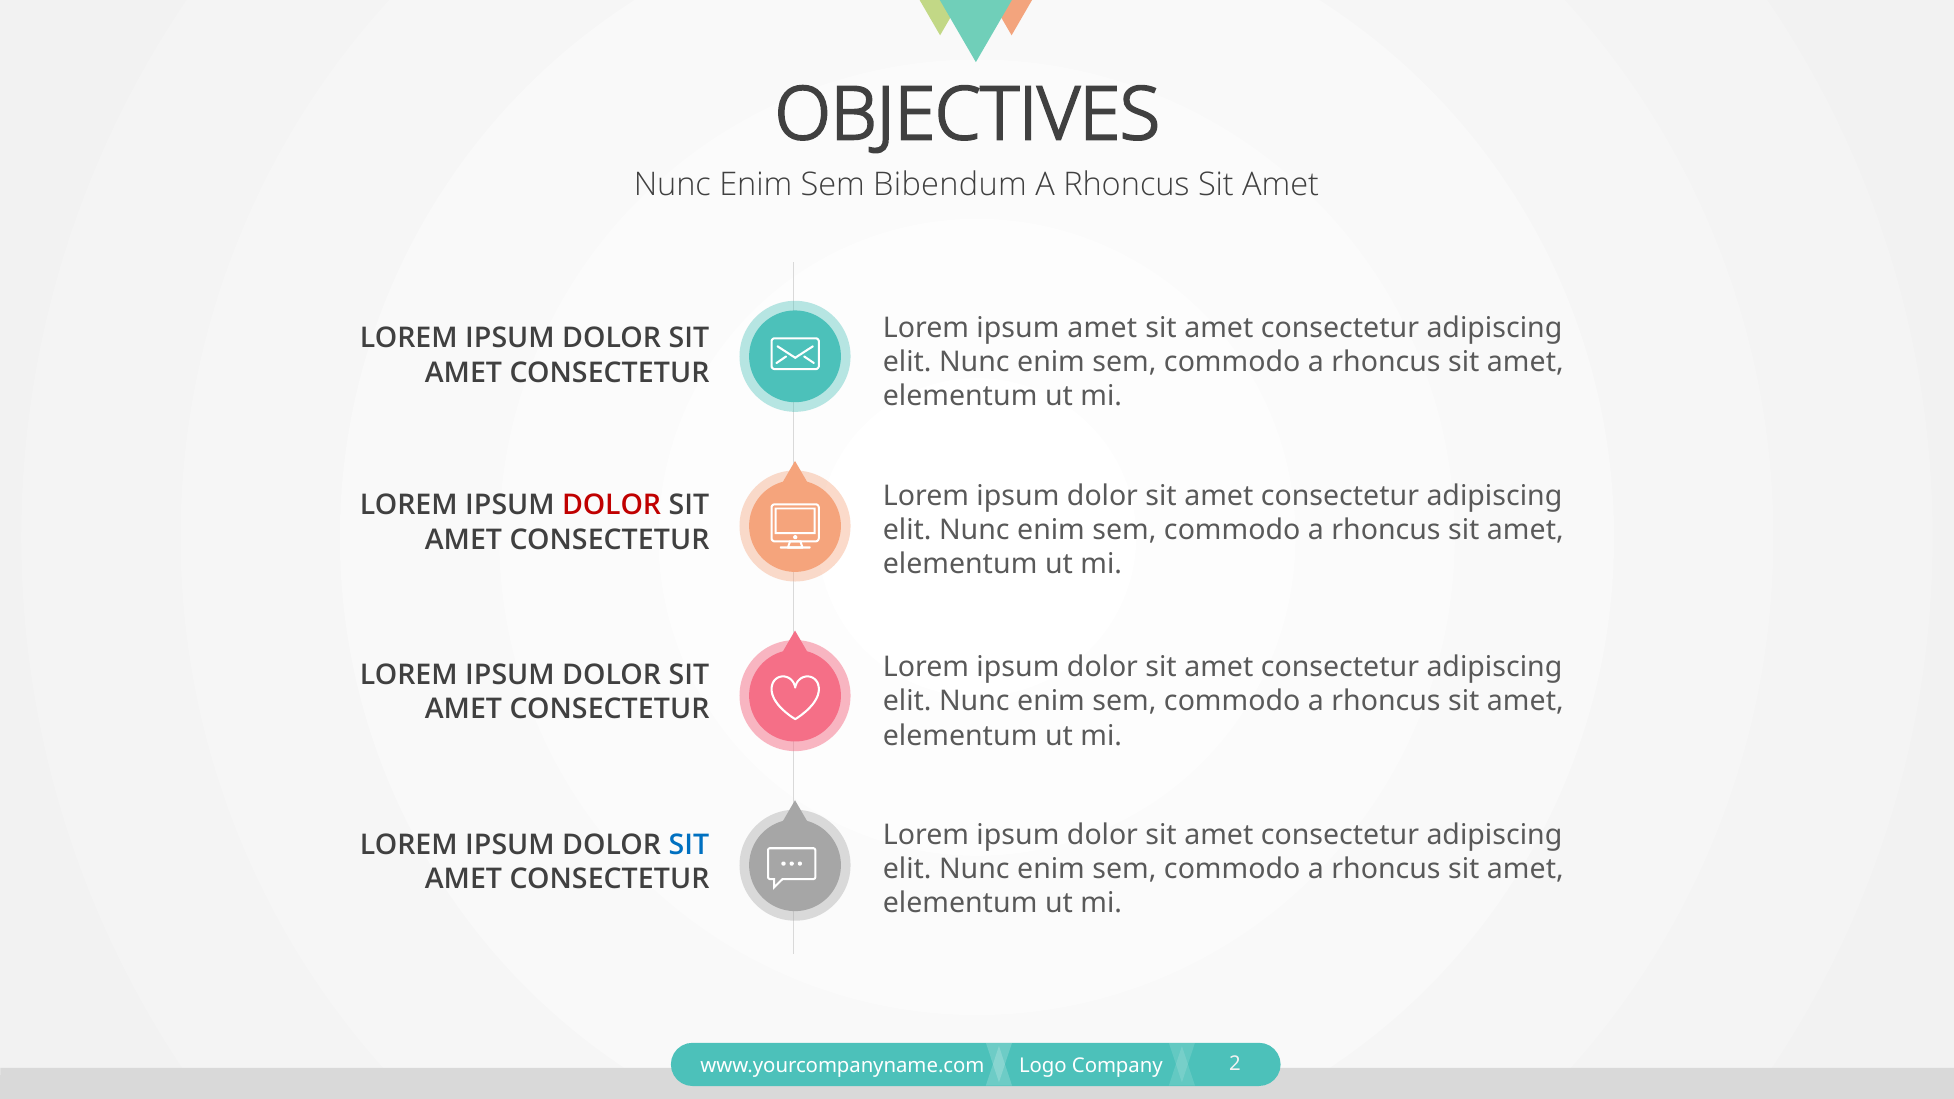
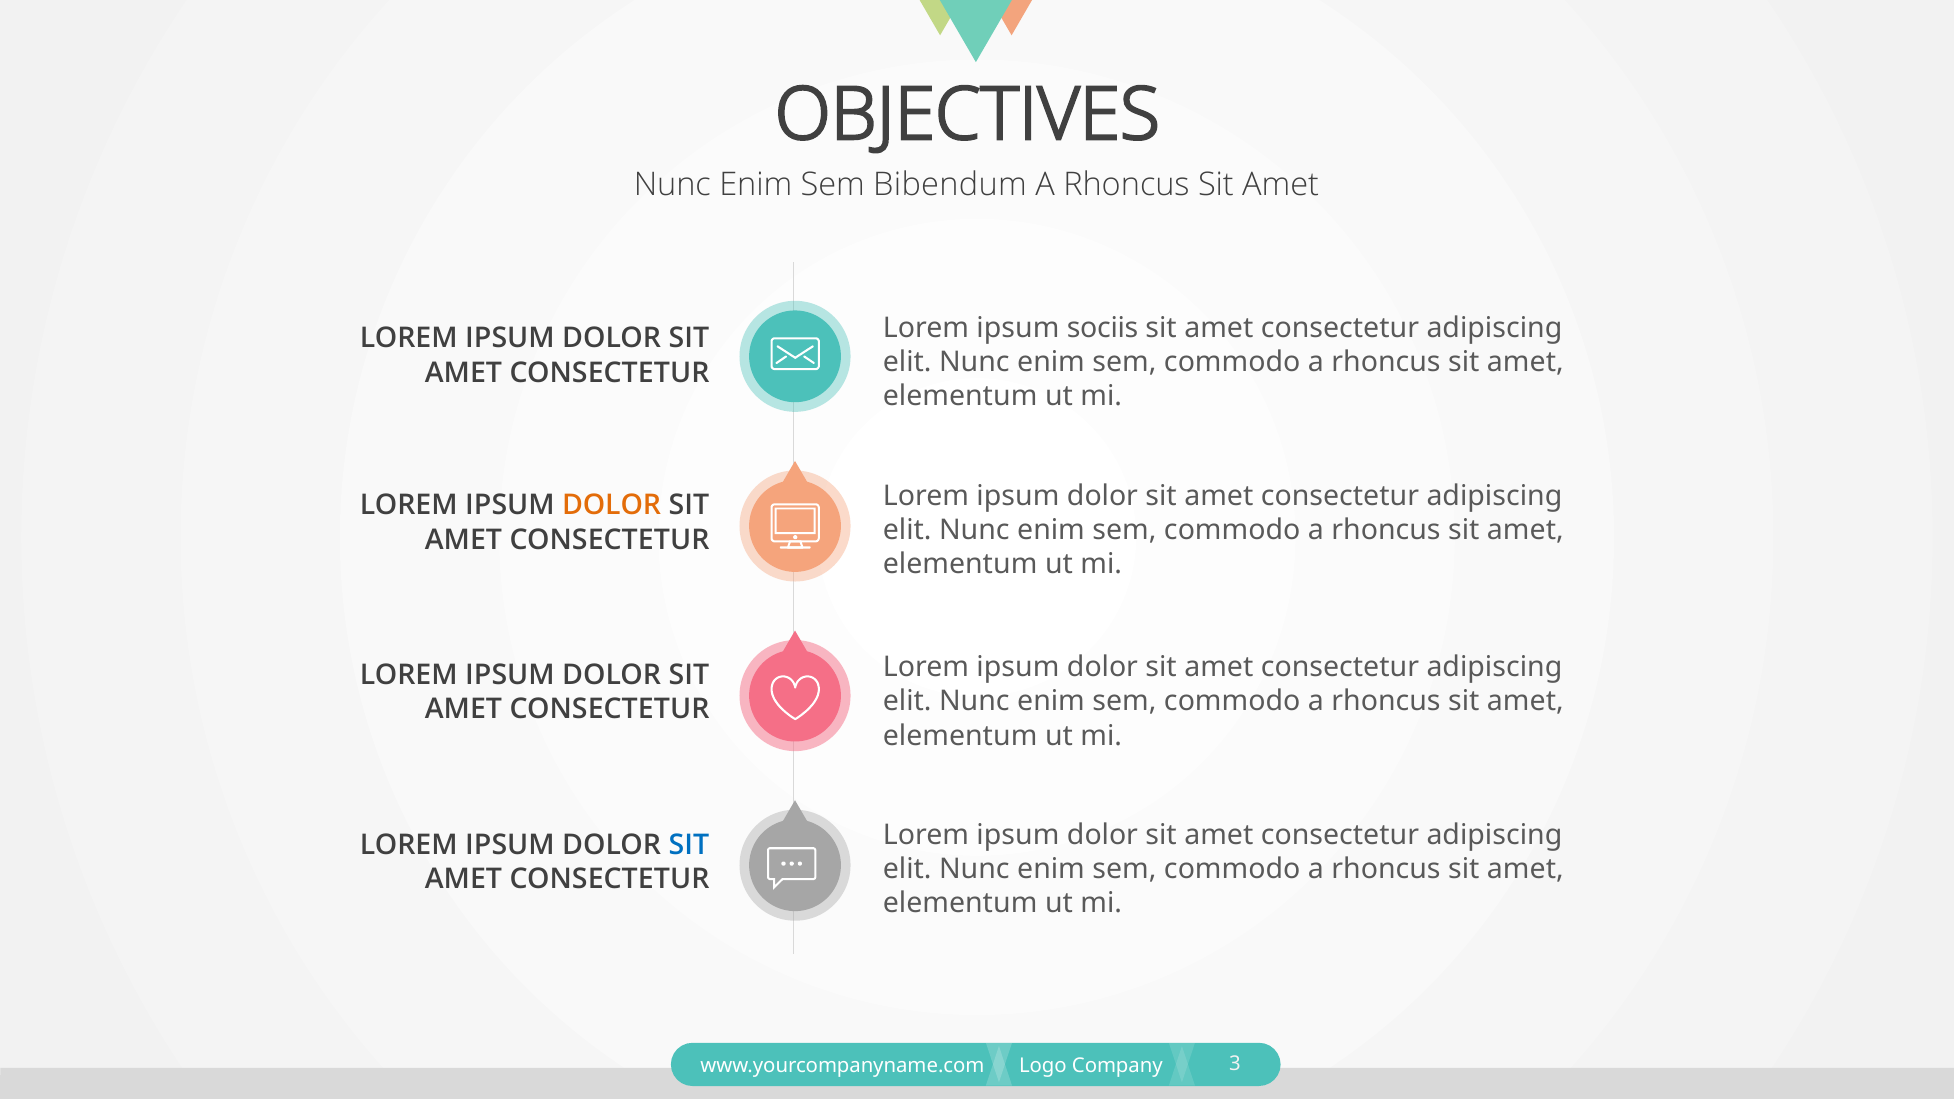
ipsum amet: amet -> sociis
DOLOR at (612, 506) colour: red -> orange
2: 2 -> 3
